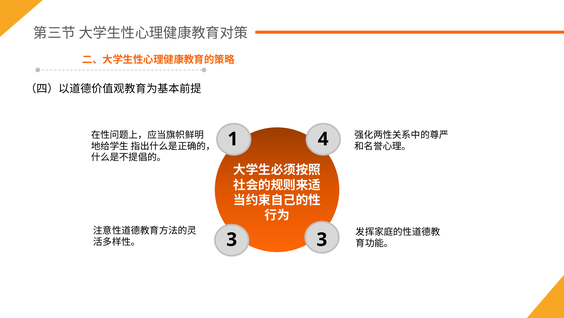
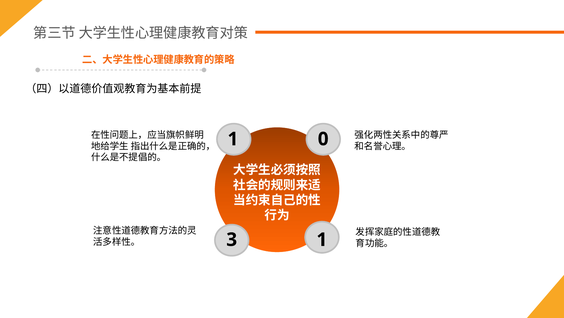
4: 4 -> 0
3 3: 3 -> 1
